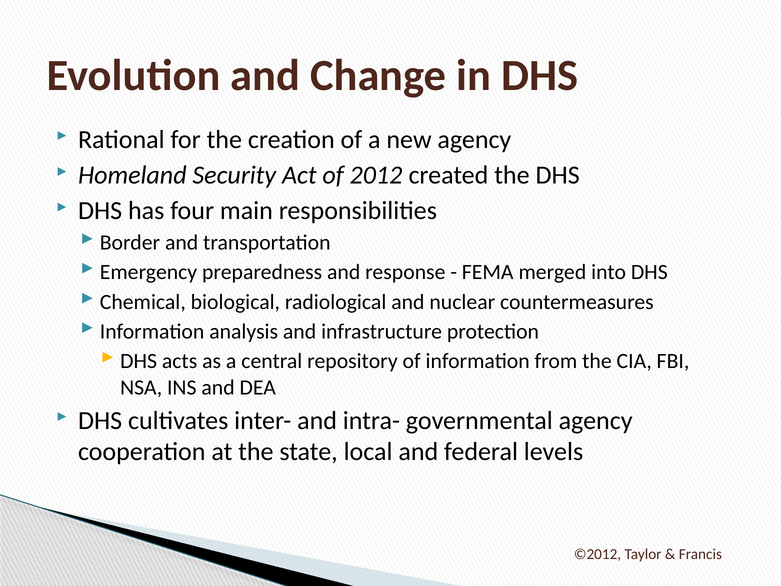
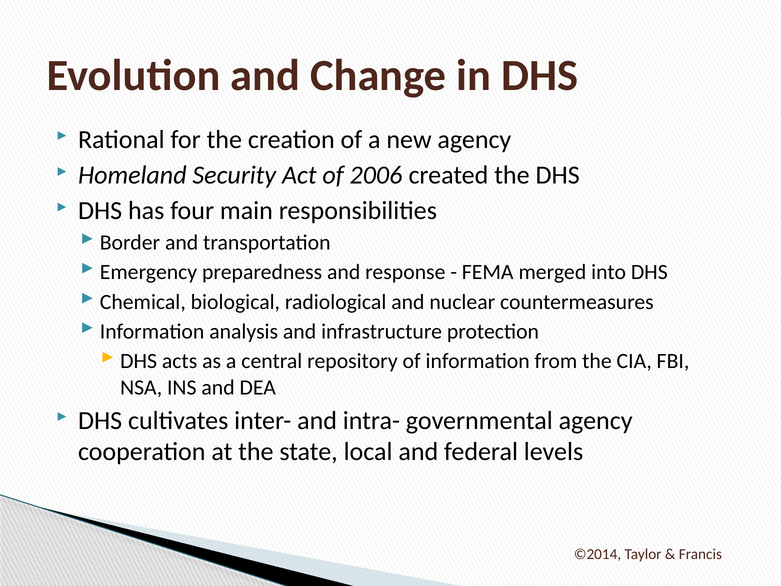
2012: 2012 -> 2006
©2012: ©2012 -> ©2014
